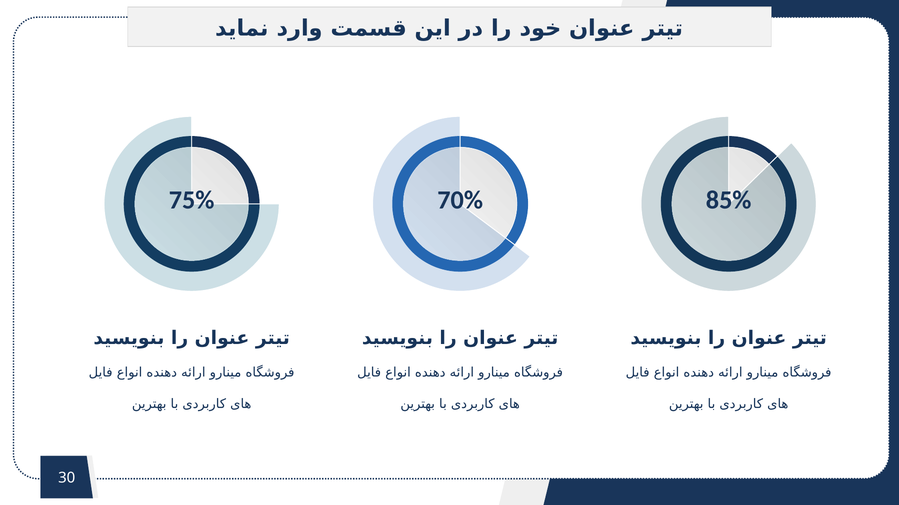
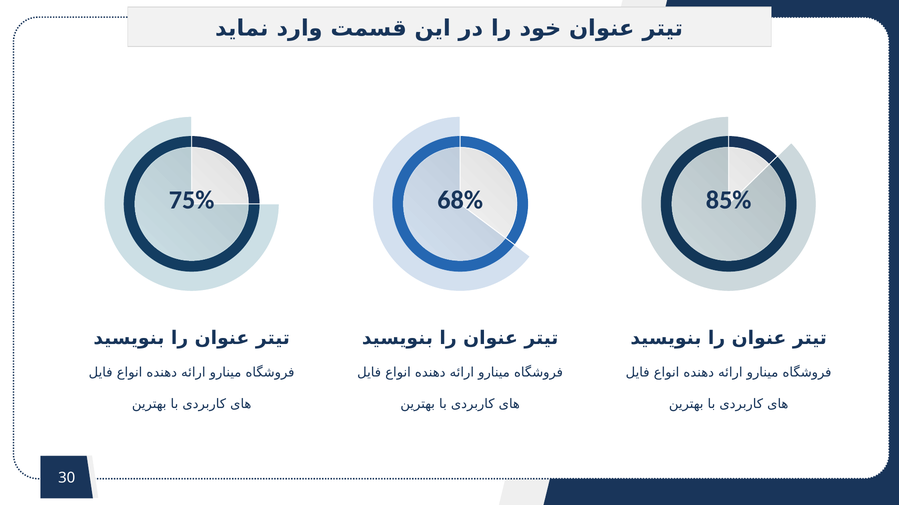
70%: 70% -> 68%
